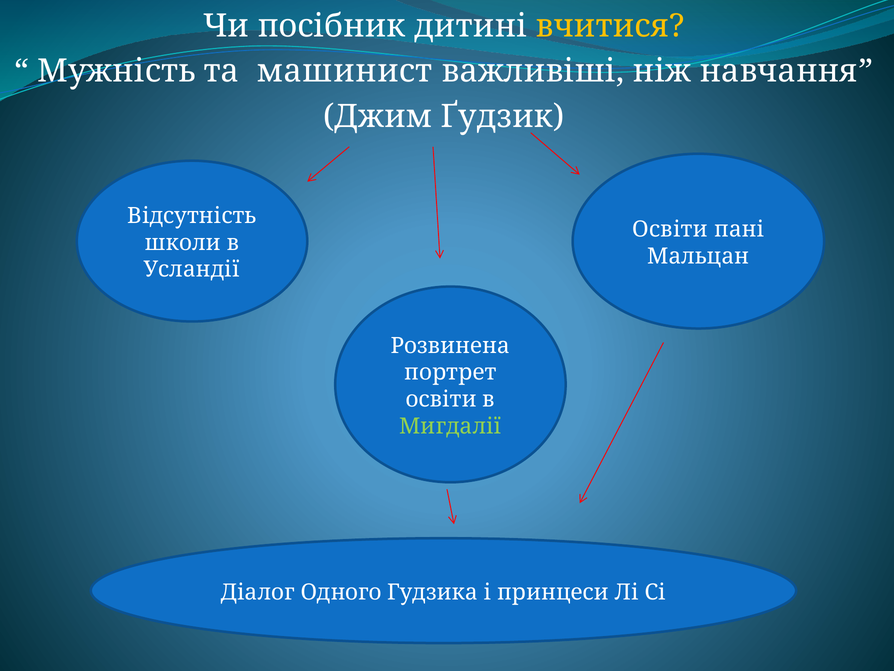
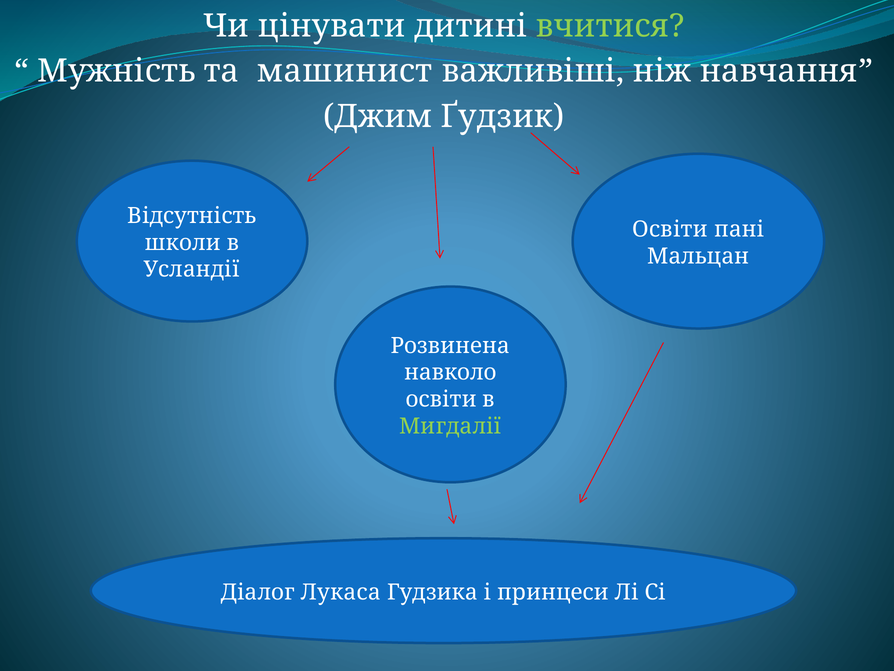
посібник: посібник -> цінувати
вчитися colour: yellow -> light green
портрет: портрет -> навколо
Одного: Одного -> Лукаса
